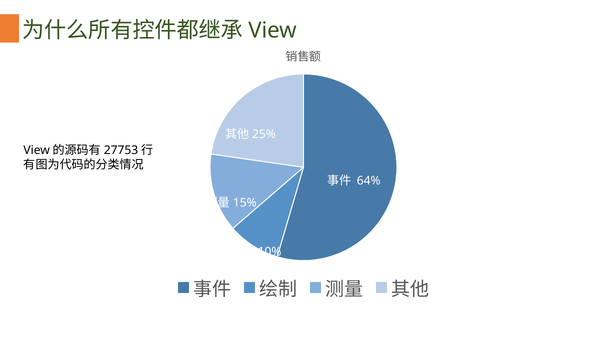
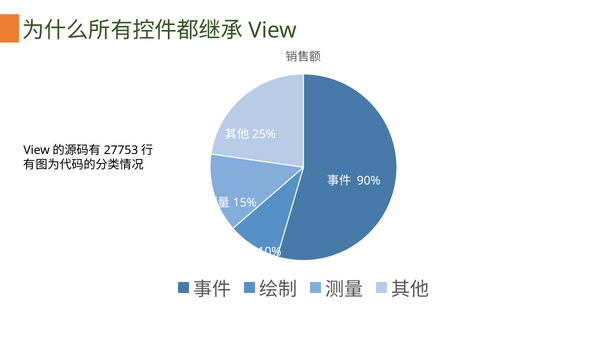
64%: 64% -> 90%
